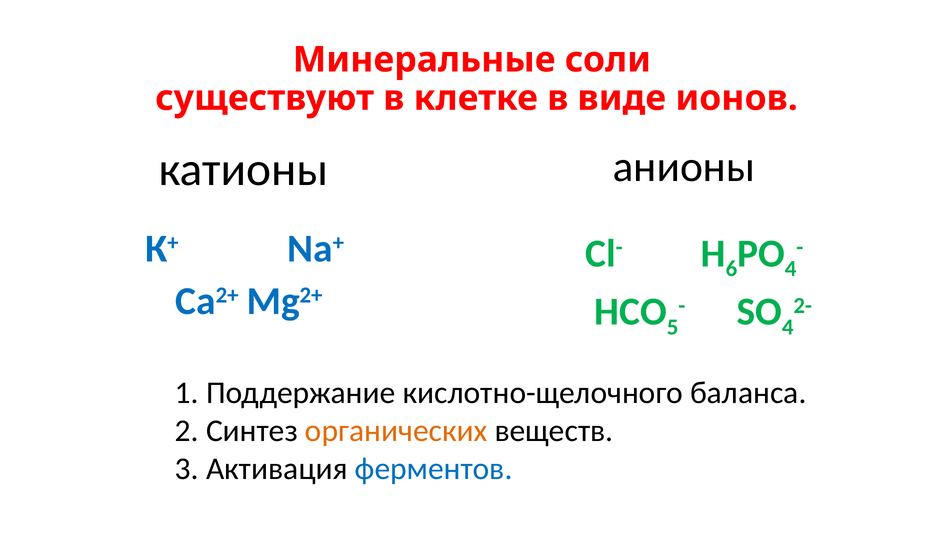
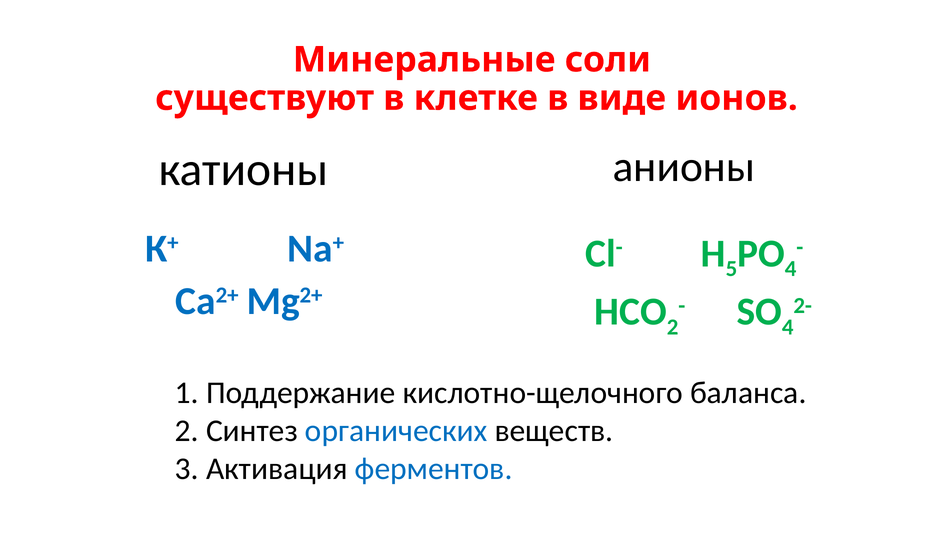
6: 6 -> 5
5 at (673, 327): 5 -> 2
органических colour: orange -> blue
